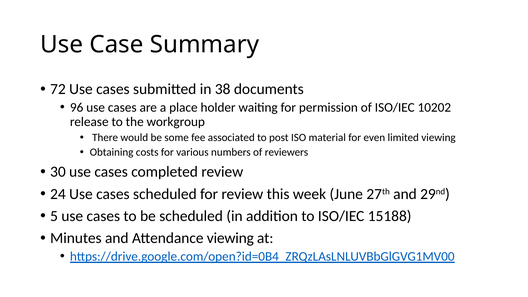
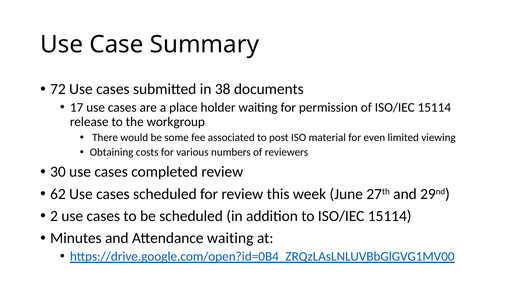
96: 96 -> 17
of ISO/IEC 10202: 10202 -> 15114
24: 24 -> 62
5: 5 -> 2
to ISO/IEC 15188: 15188 -> 15114
Attendance viewing: viewing -> waiting
